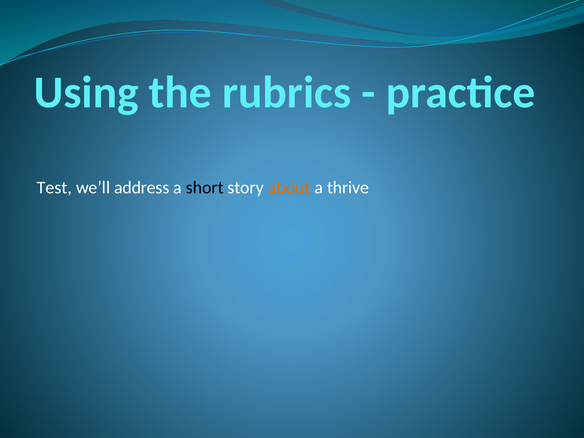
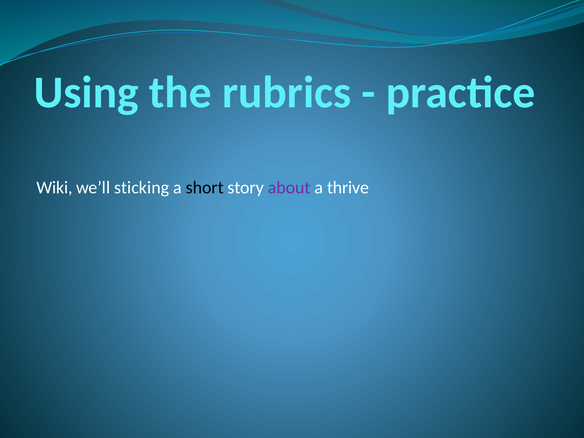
Test: Test -> Wiki
address: address -> sticking
about colour: orange -> purple
